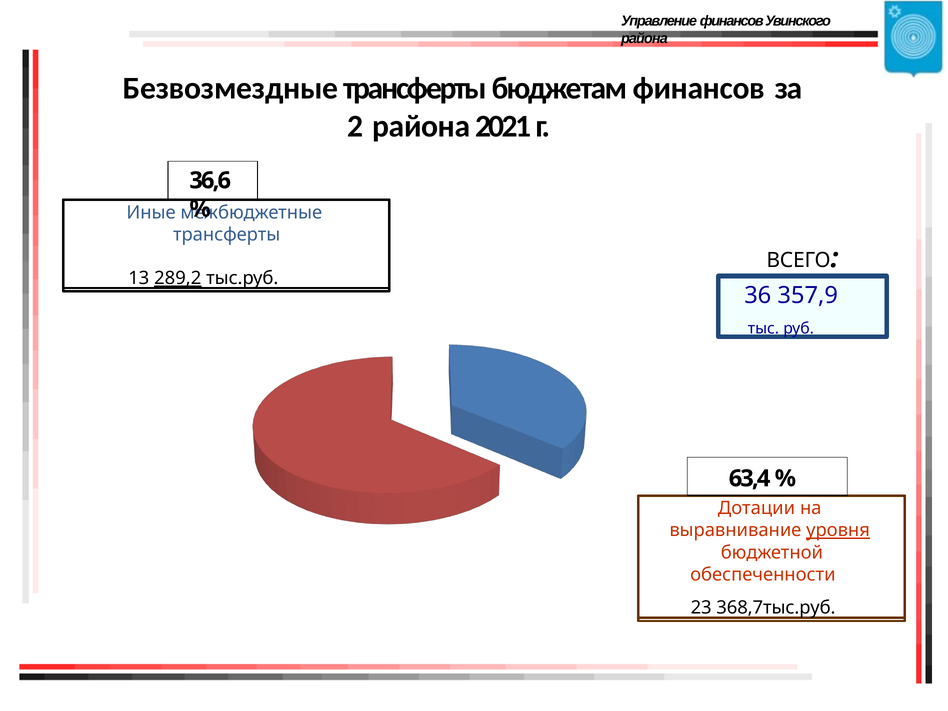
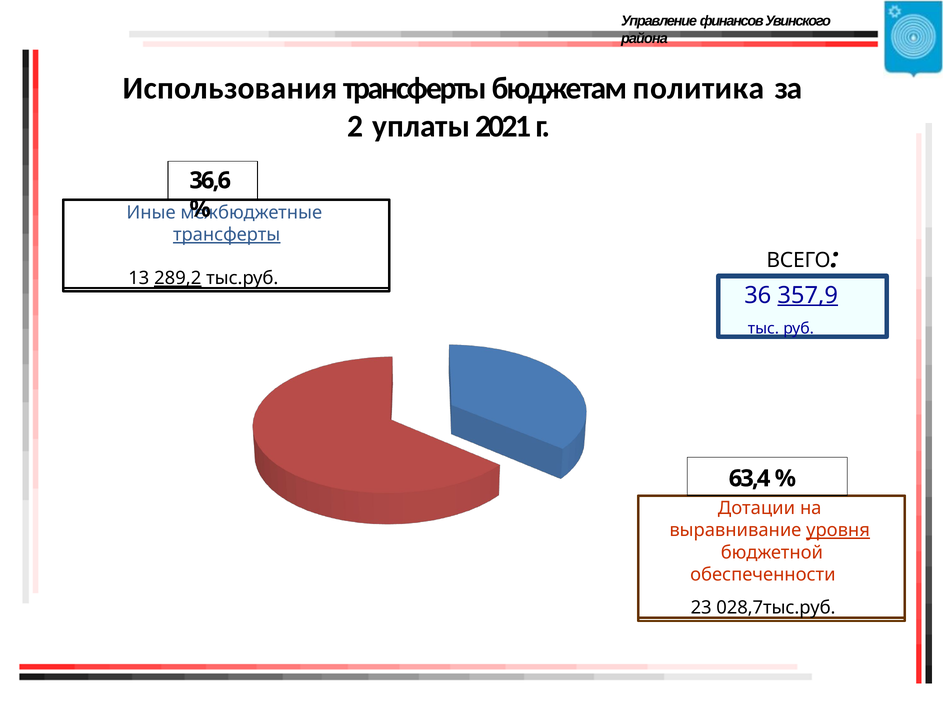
Безвозмездные: Безвозмездные -> Использования
бюджетам финансов: финансов -> политика
2 района: района -> уплаты
трансферты at (227, 235) underline: none -> present
357,9 underline: none -> present
368,7тыс.руб: 368,7тыс.руб -> 028,7тыс.руб
